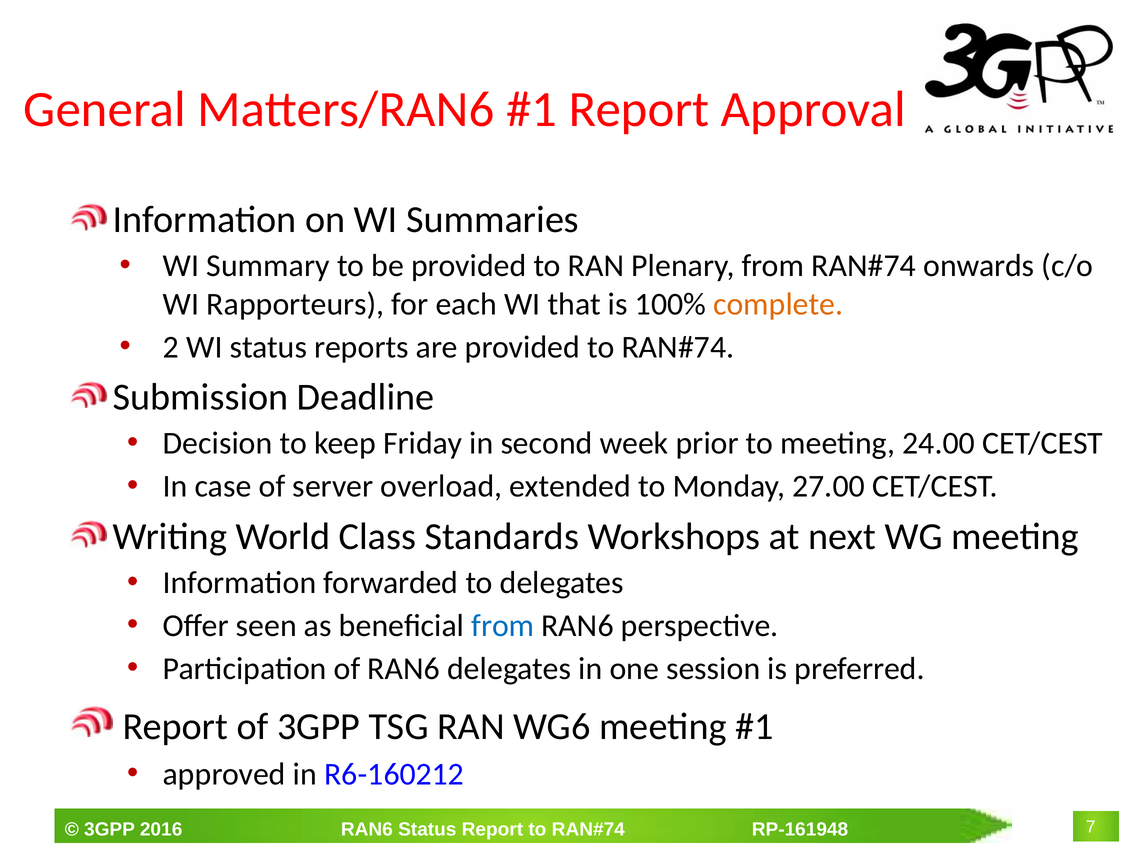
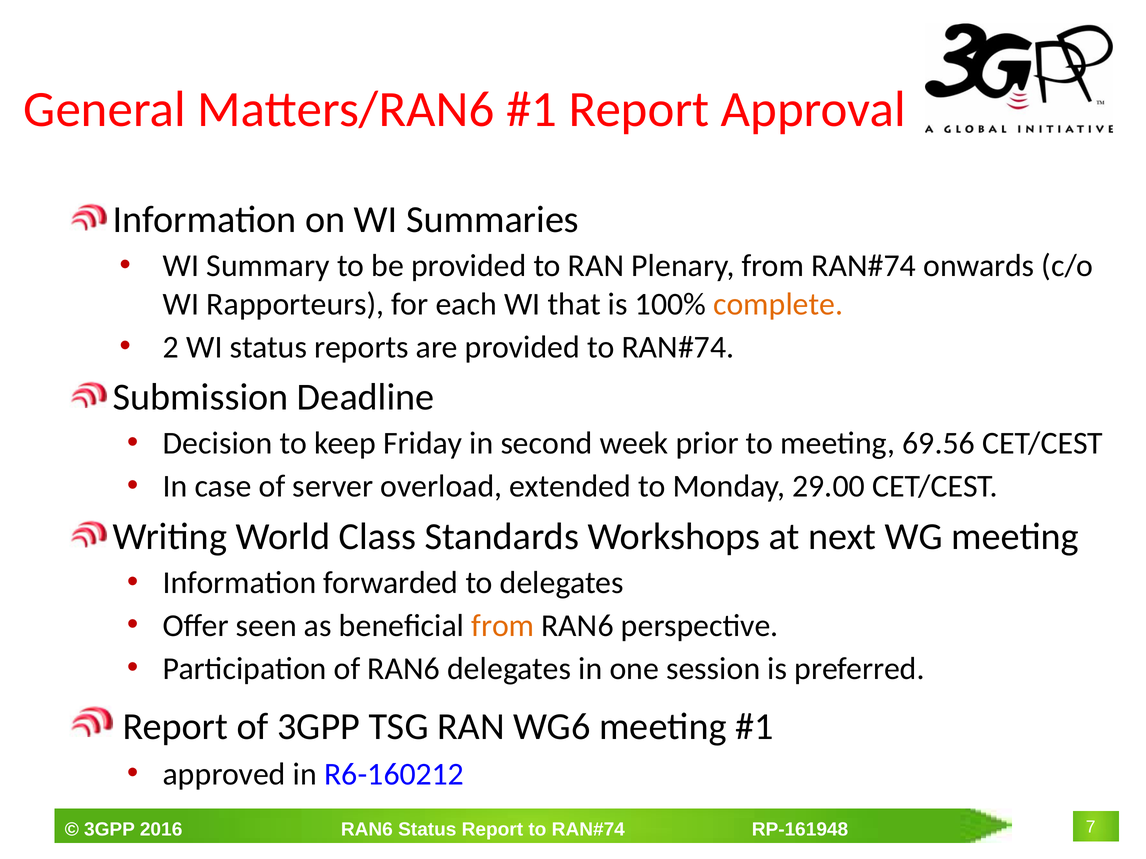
24.00: 24.00 -> 69.56
27.00: 27.00 -> 29.00
from at (503, 626) colour: blue -> orange
